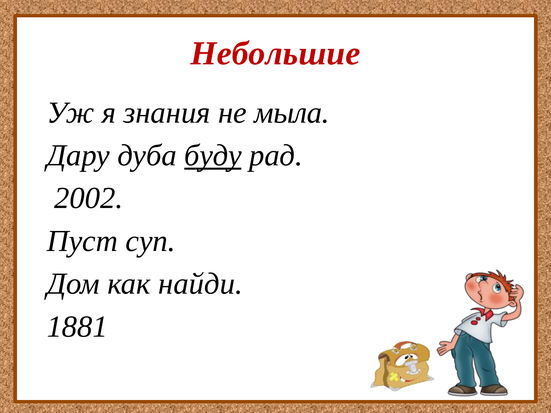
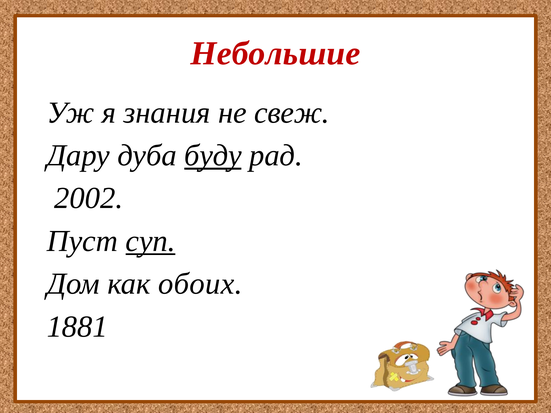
мыла: мыла -> свеж
суп underline: none -> present
найди: найди -> обоих
